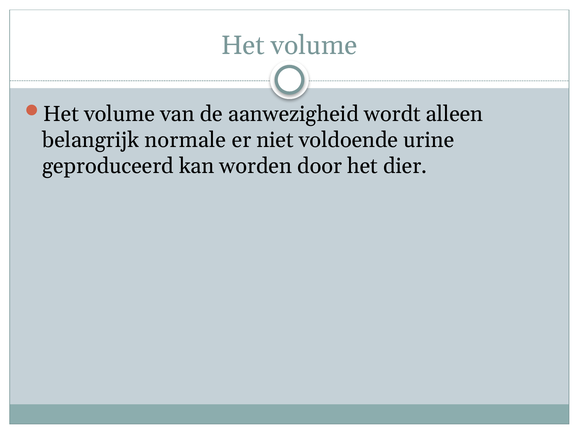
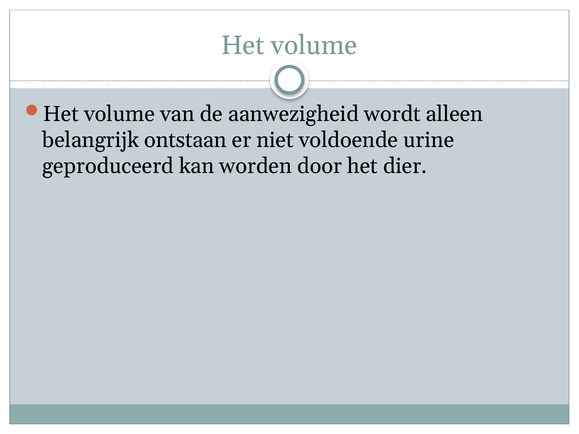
normale: normale -> ontstaan
